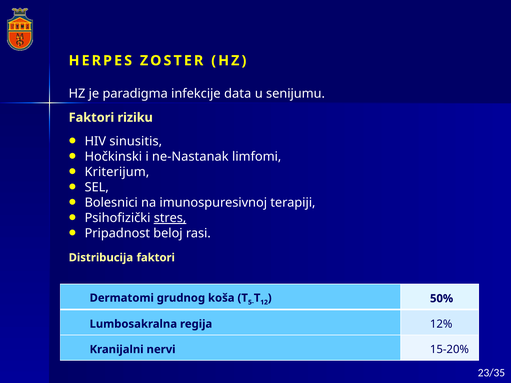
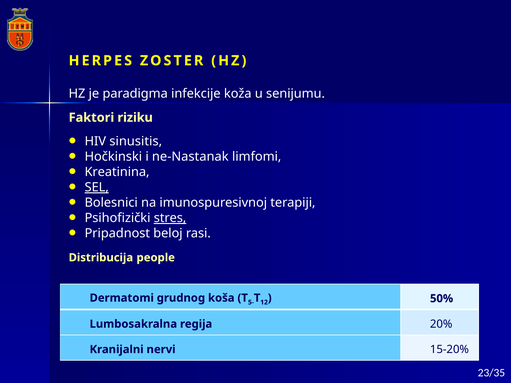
data: data -> koža
Kriterijum: Kriterijum -> Kreatinina
SEL underline: none -> present
Distribucija faktori: faktori -> people
12%: 12% -> 20%
